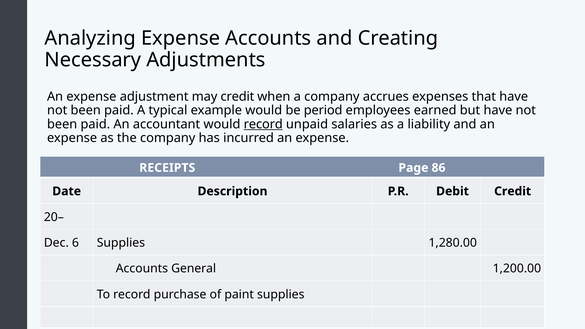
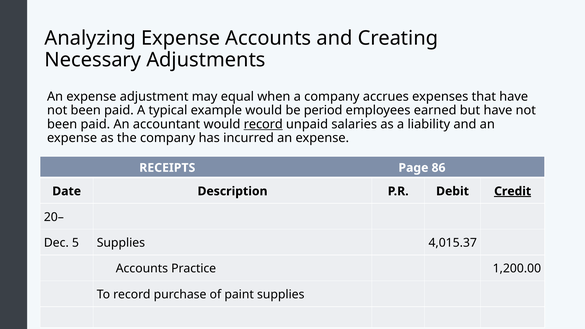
may credit: credit -> equal
Credit at (513, 191) underline: none -> present
6: 6 -> 5
1,280.00: 1,280.00 -> 4,015.37
General: General -> Practice
